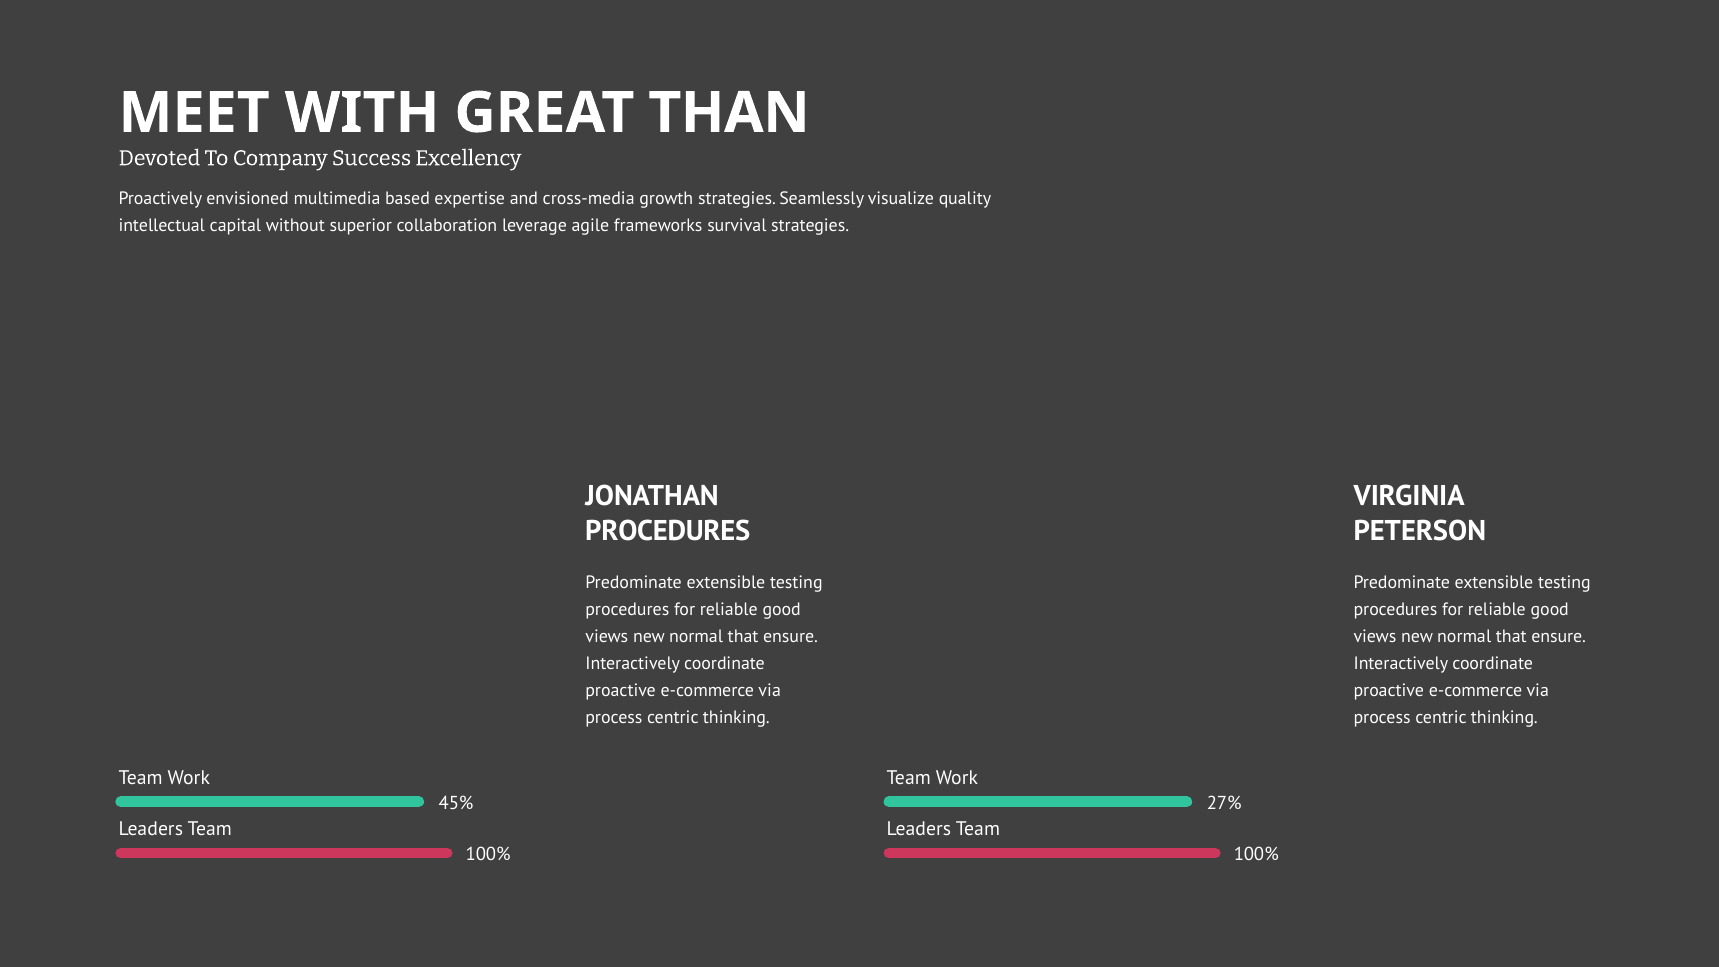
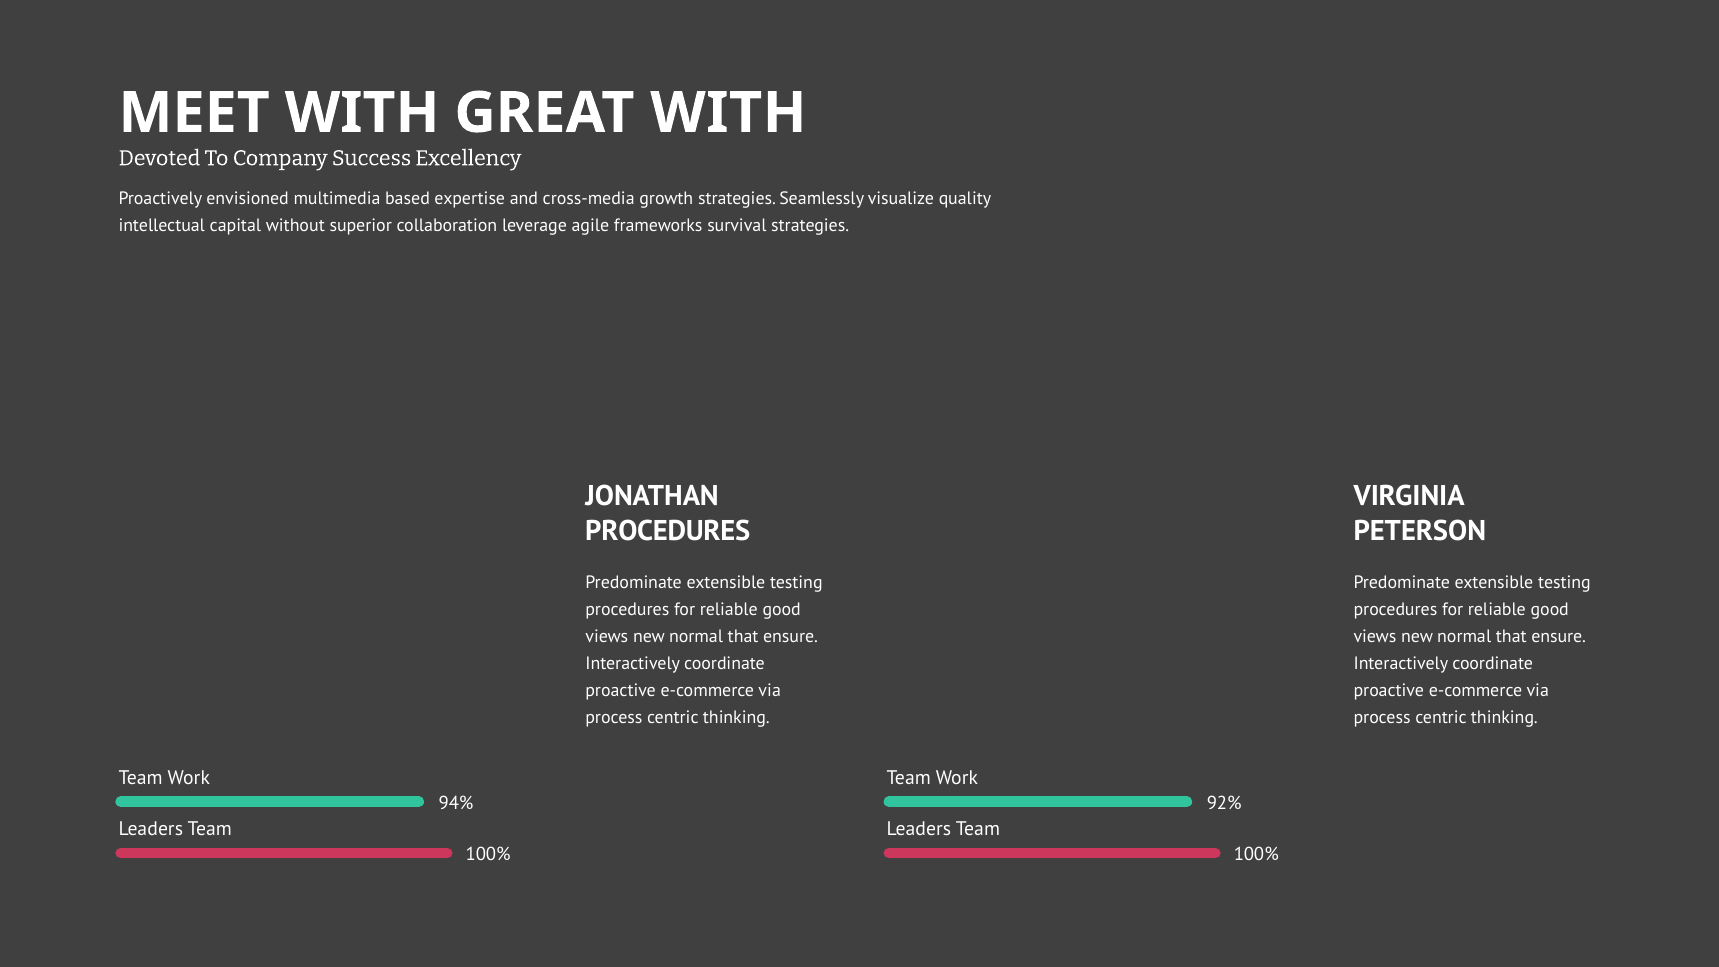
THAN at (729, 113): THAN -> WITH
45%: 45% -> 94%
27%: 27% -> 92%
